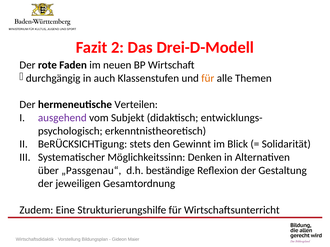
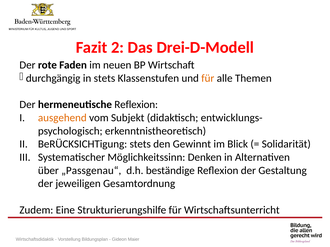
in auch: auch -> stets
hermeneutische Verteilen: Verteilen -> Reflexion
ausgehend colour: purple -> orange
